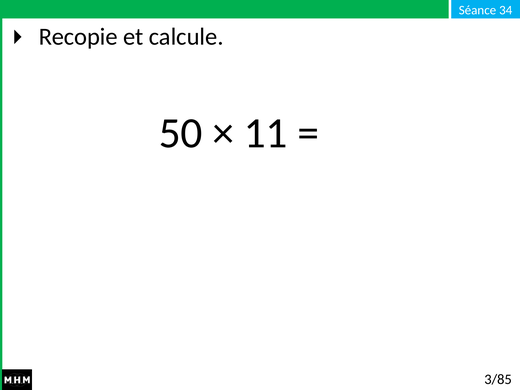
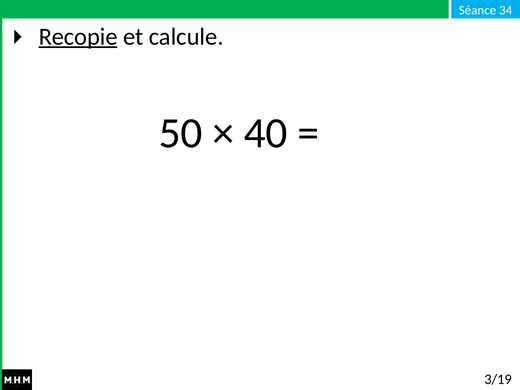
Recopie underline: none -> present
11: 11 -> 40
3/85: 3/85 -> 3/19
